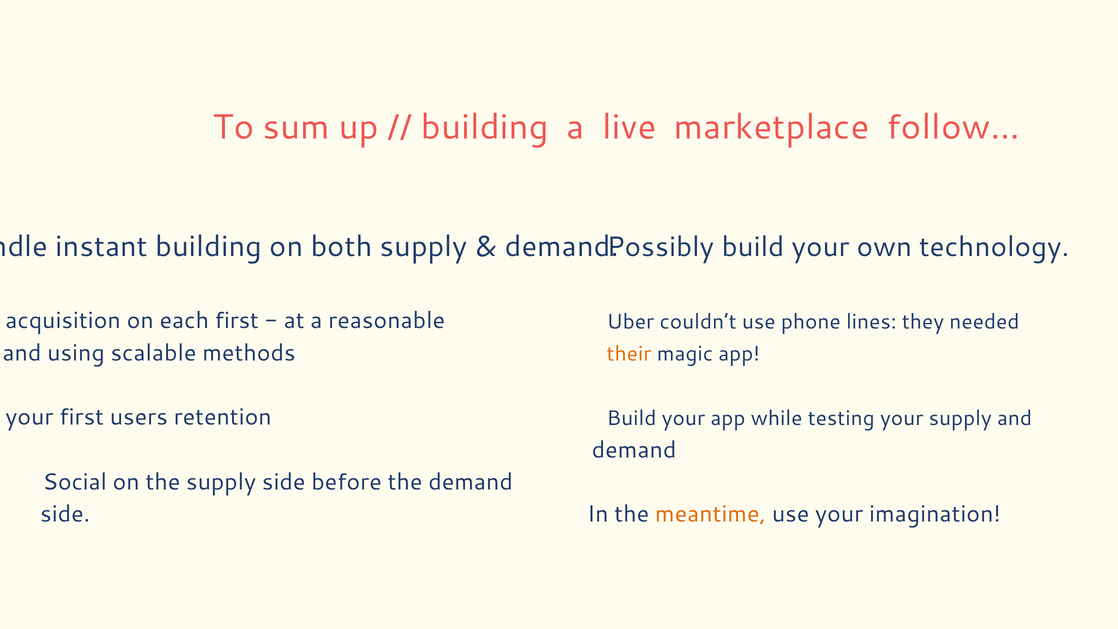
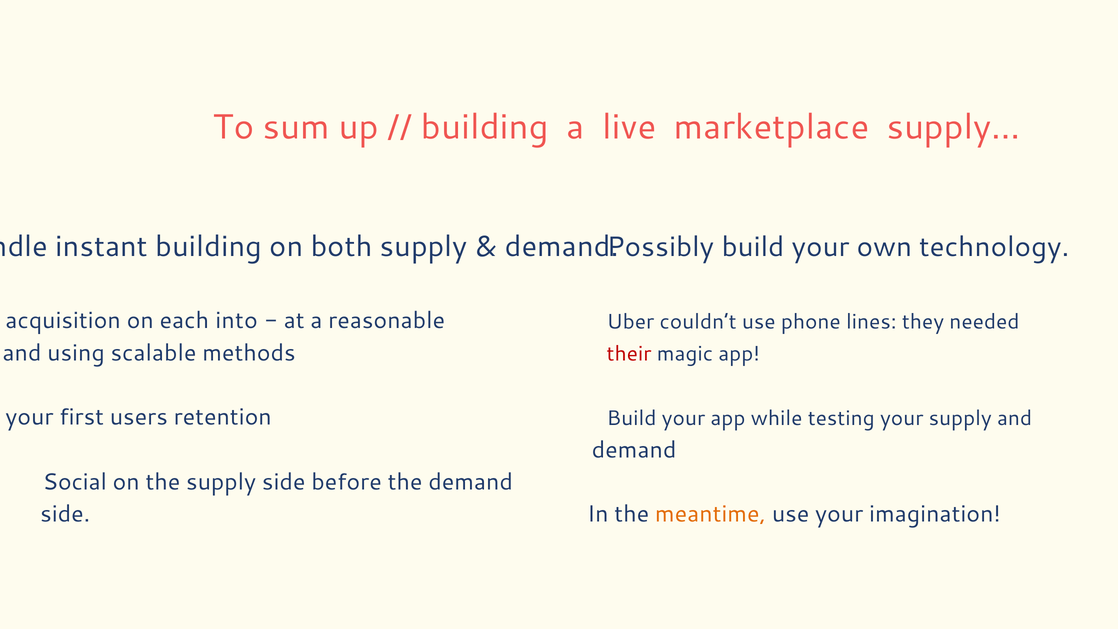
follow…: follow… -> supply…
each ﬁrst: ﬁrst -> into
their colour: orange -> red
